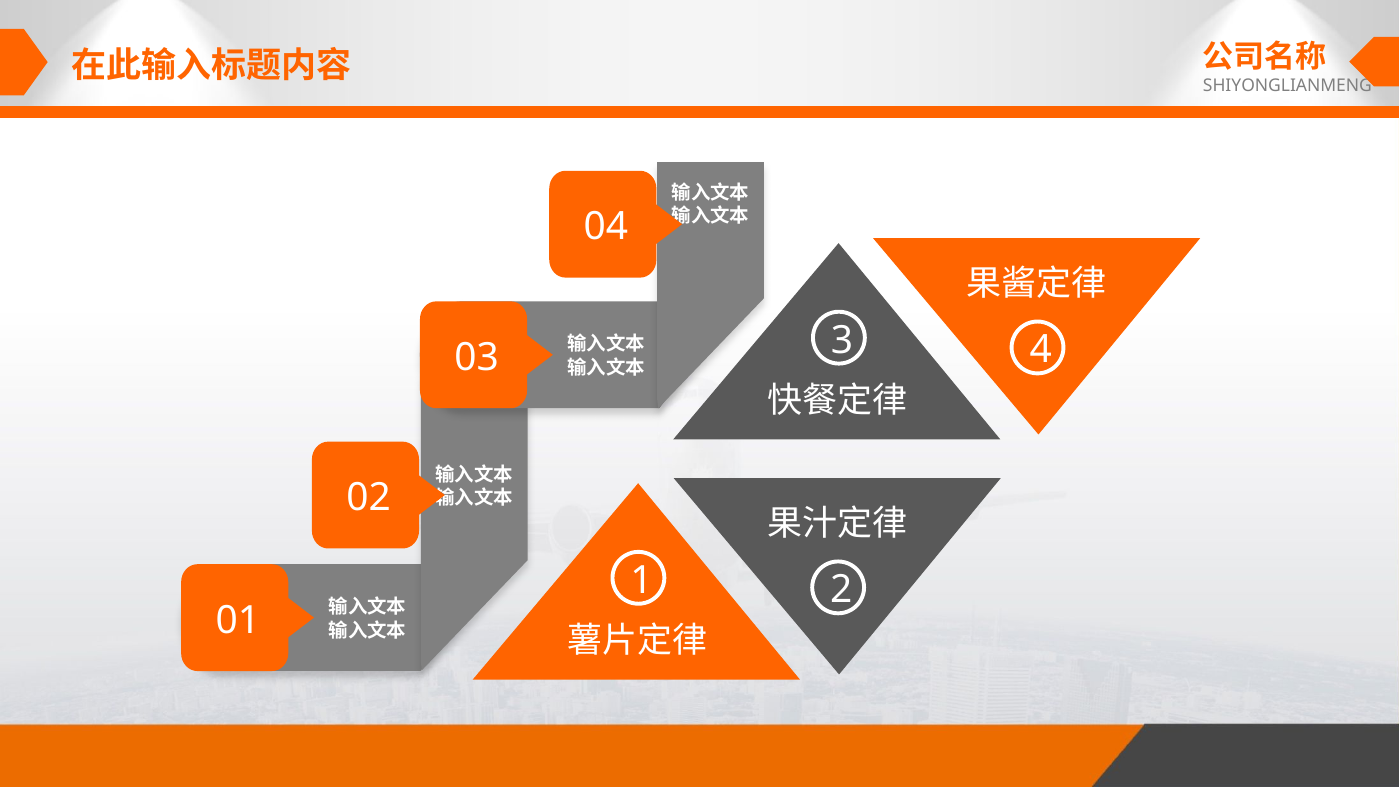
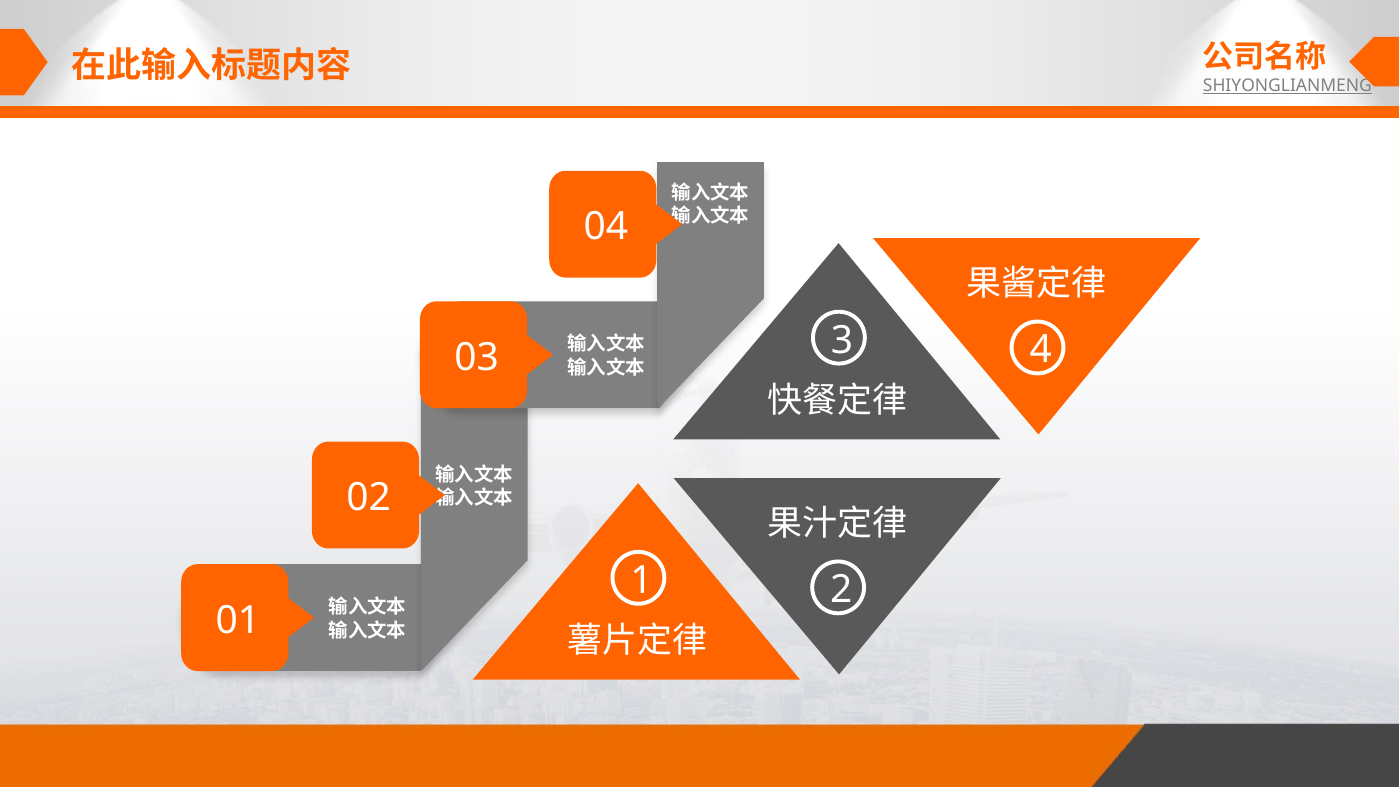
SHIYONGLIANMENG underline: none -> present
